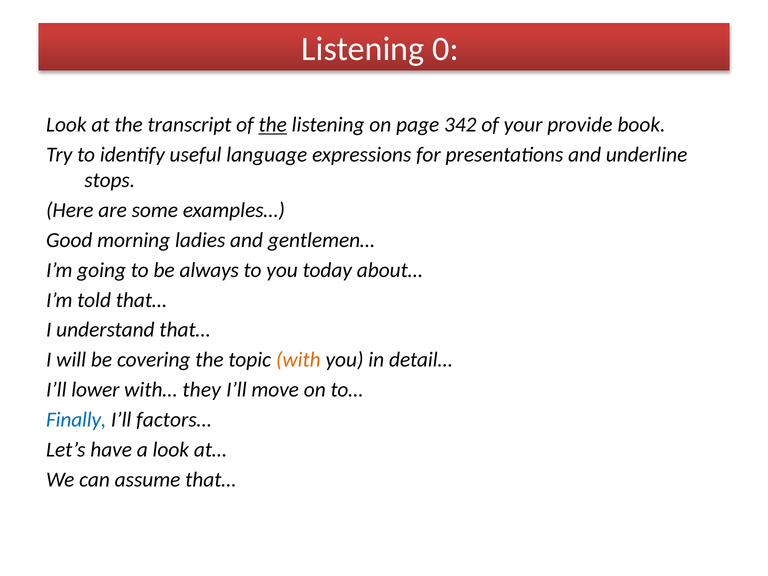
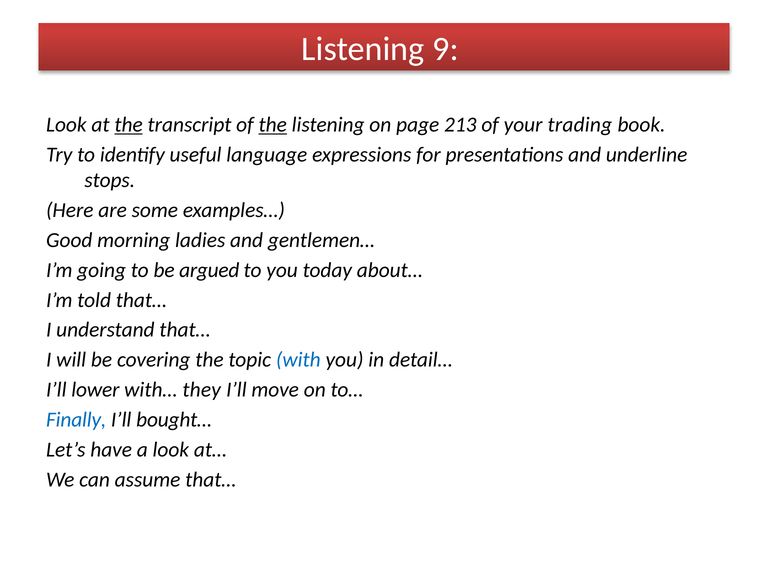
0: 0 -> 9
the at (129, 125) underline: none -> present
342: 342 -> 213
provide: provide -> trading
always: always -> argued
with colour: orange -> blue
factors…: factors… -> bought…
